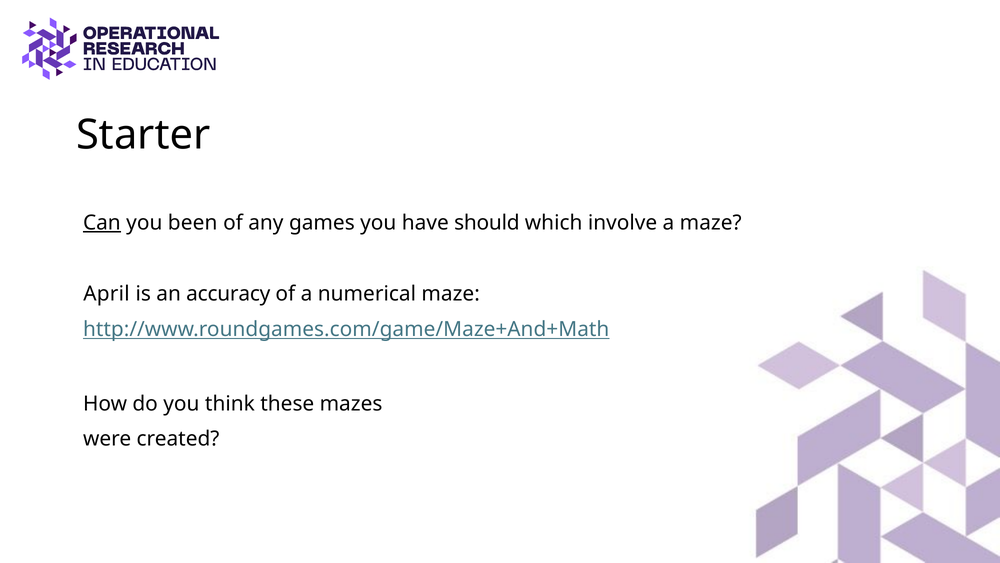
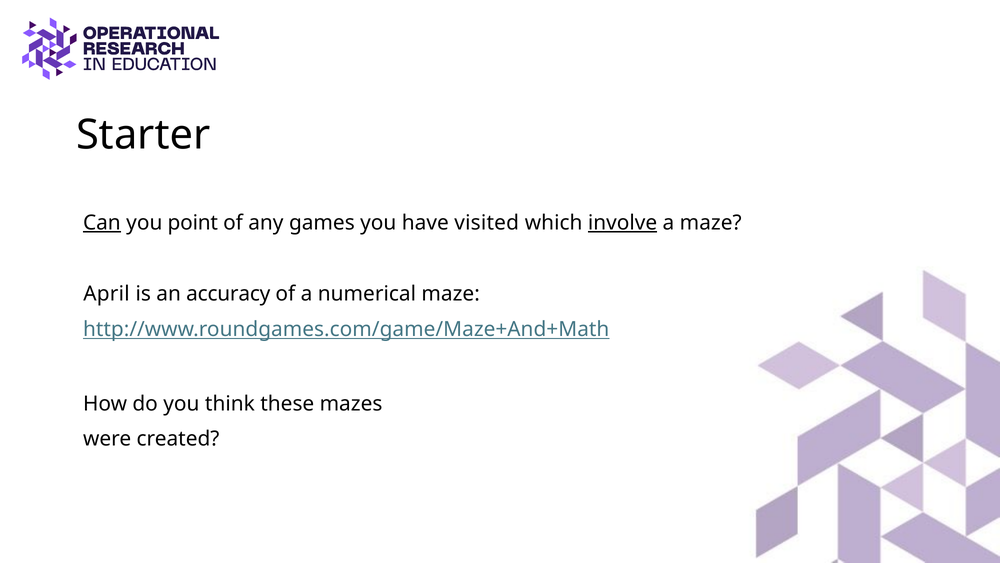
been: been -> point
should: should -> visited
involve underline: none -> present
